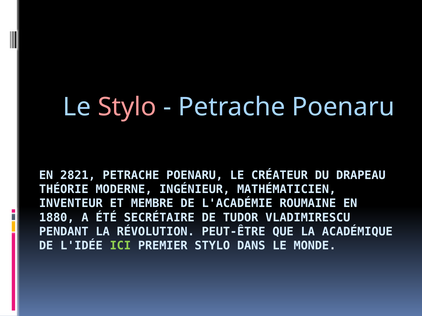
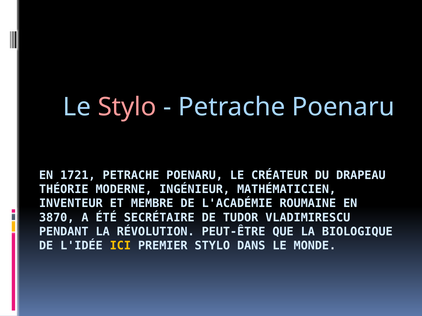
2821: 2821 -> 1721
1880: 1880 -> 3870
ACADÉMIQUE: ACADÉMIQUE -> BIOLOGIQUE
ICI colour: light green -> yellow
